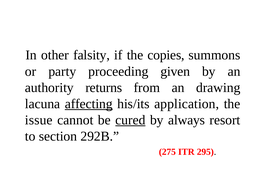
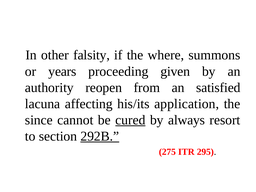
copies: copies -> where
party: party -> years
returns: returns -> reopen
drawing: drawing -> satisfied
affecting underline: present -> none
issue: issue -> since
292B underline: none -> present
